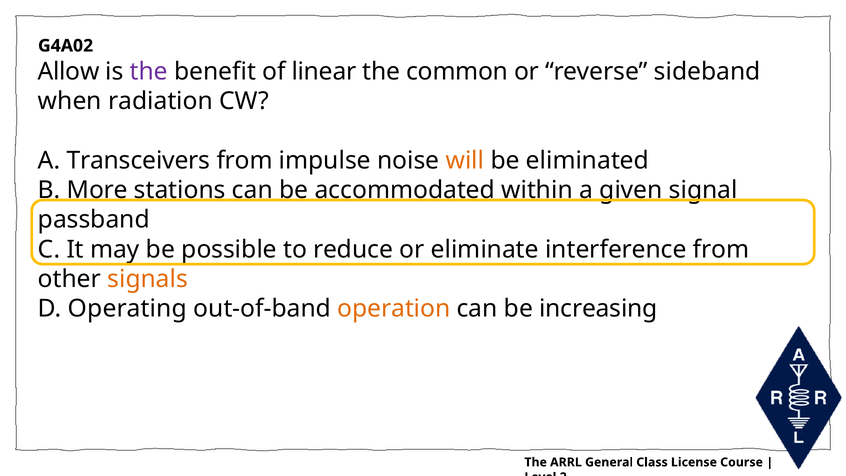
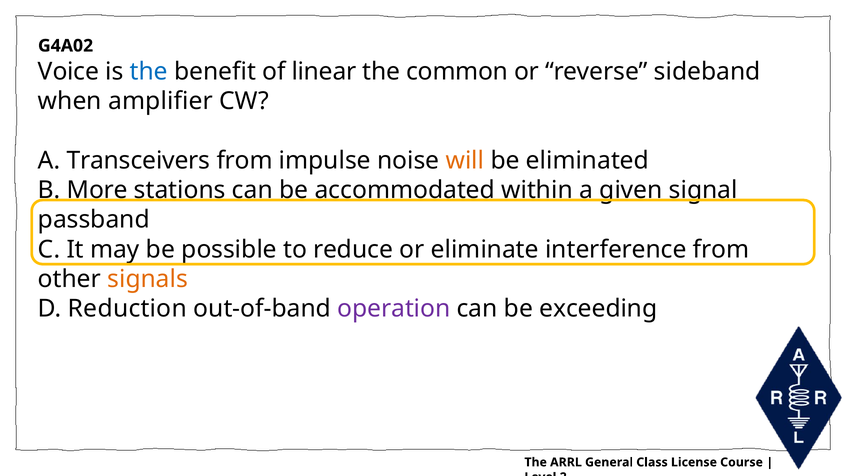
Allow: Allow -> Voice
the at (149, 72) colour: purple -> blue
radiation: radiation -> amplifier
Operating: Operating -> Reduction
operation colour: orange -> purple
increasing: increasing -> exceeding
